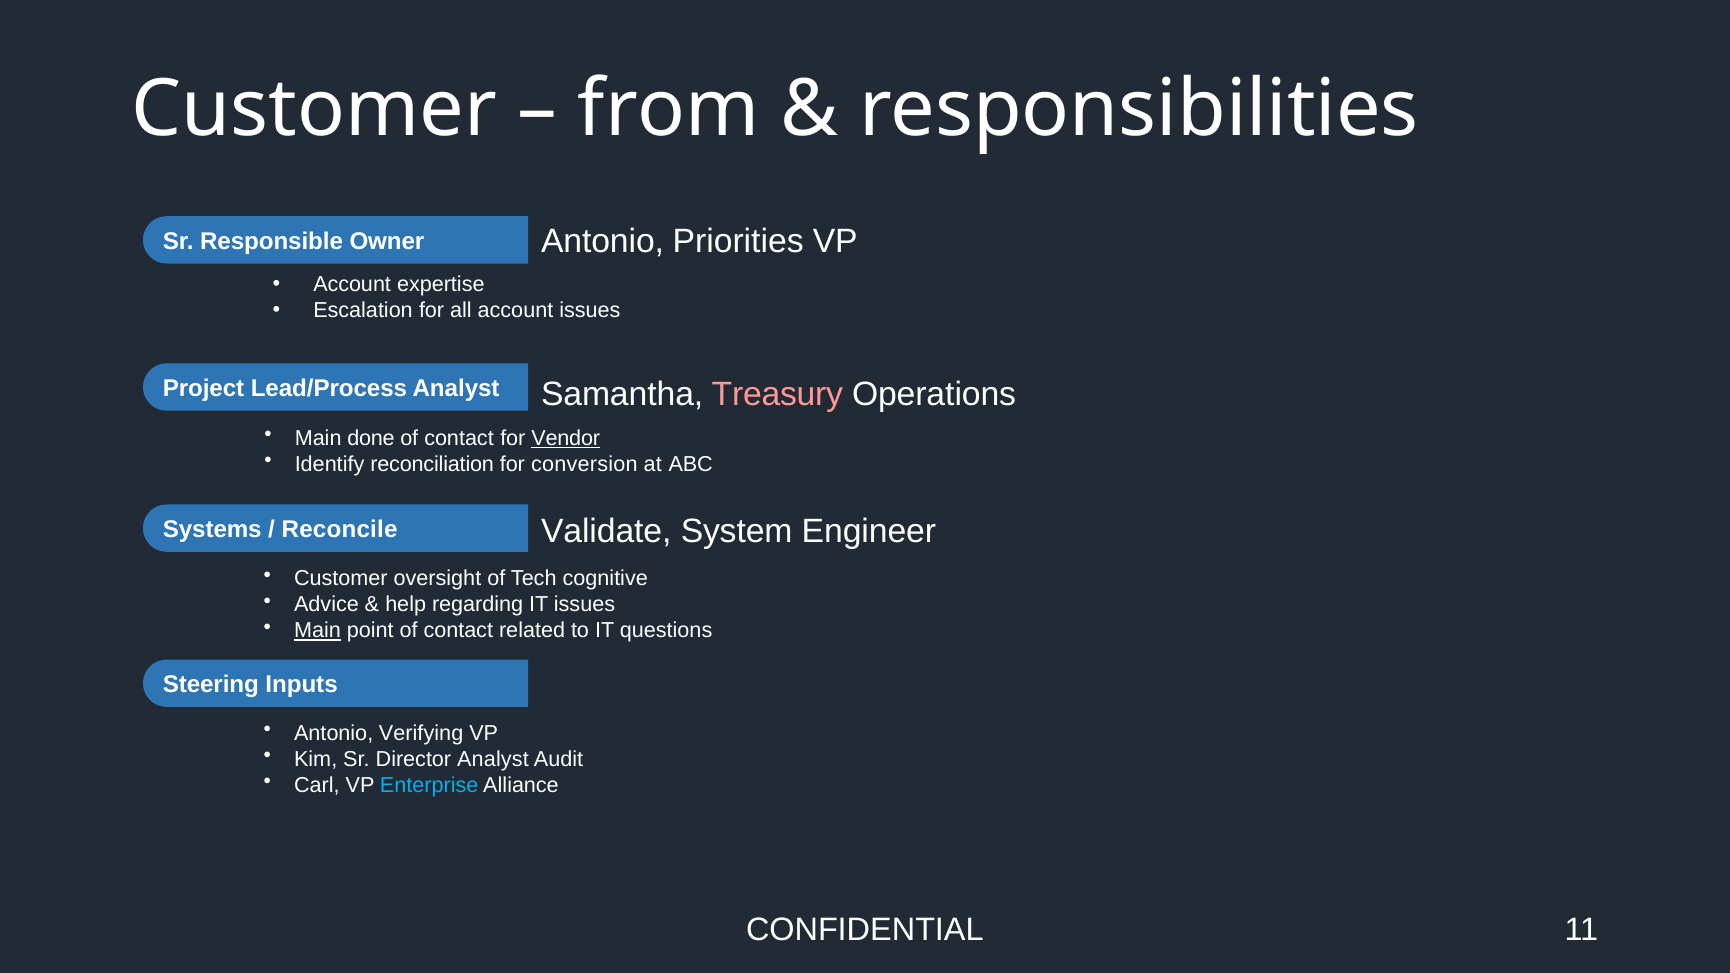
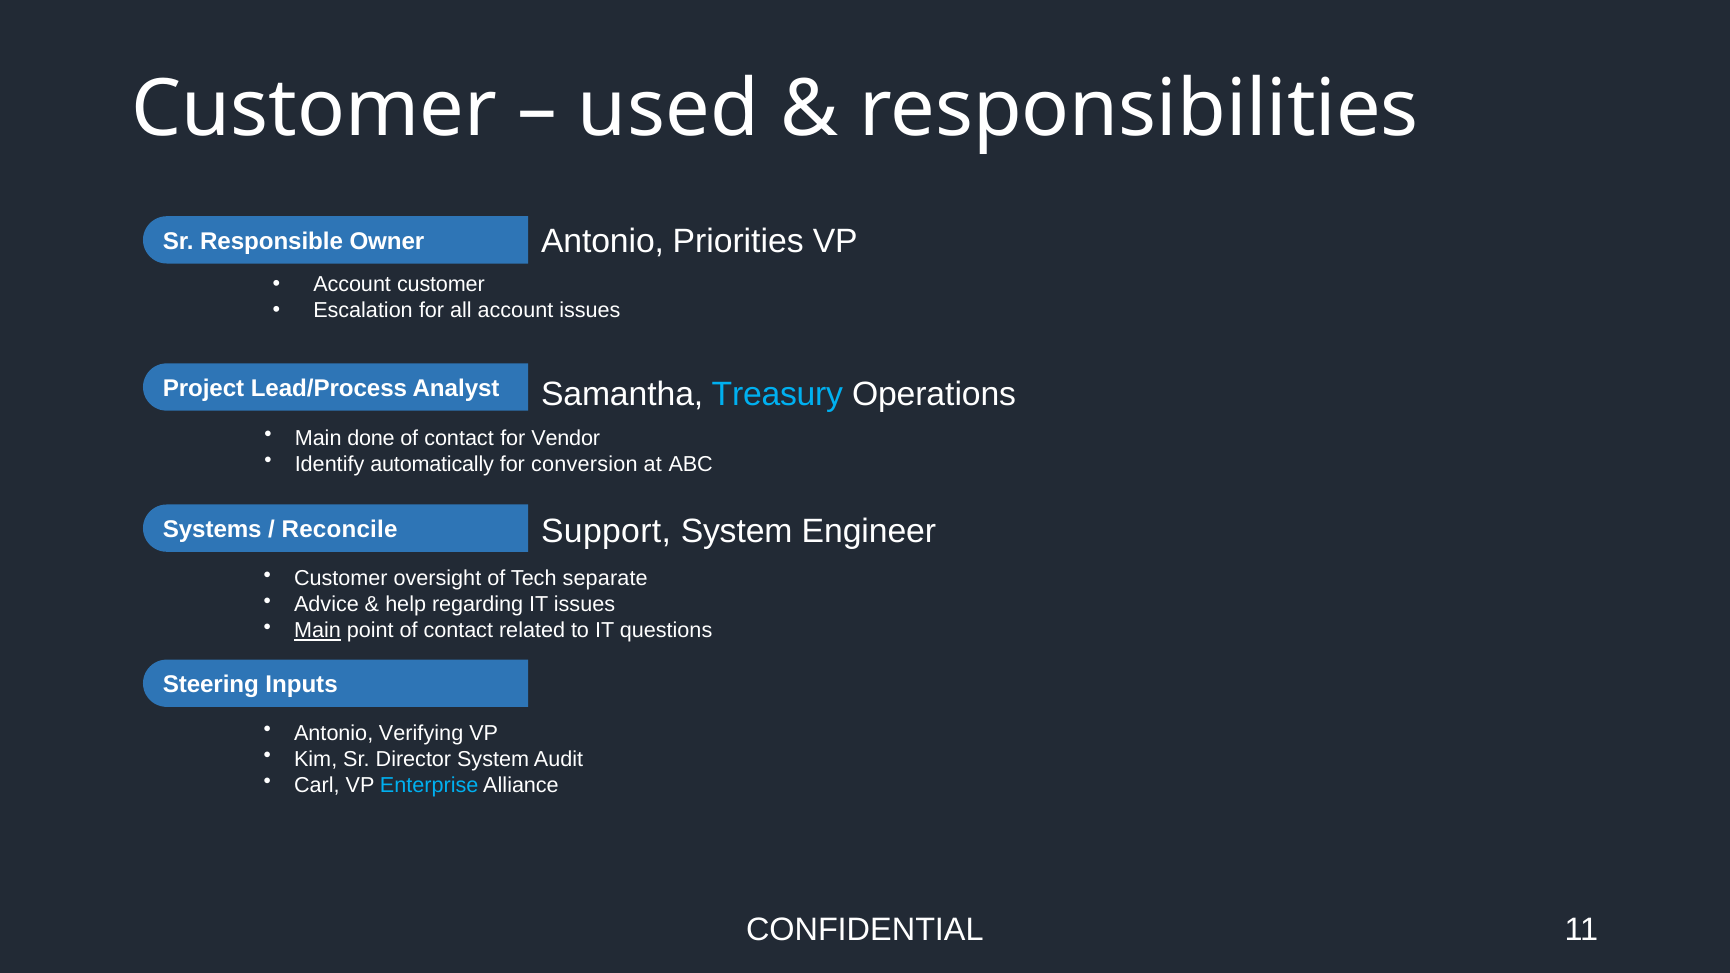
from: from -> used
Account expertise: expertise -> customer
Treasury colour: pink -> light blue
Vendor underline: present -> none
reconciliation: reconciliation -> automatically
Validate: Validate -> Support
cognitive: cognitive -> separate
Director Analyst: Analyst -> System
